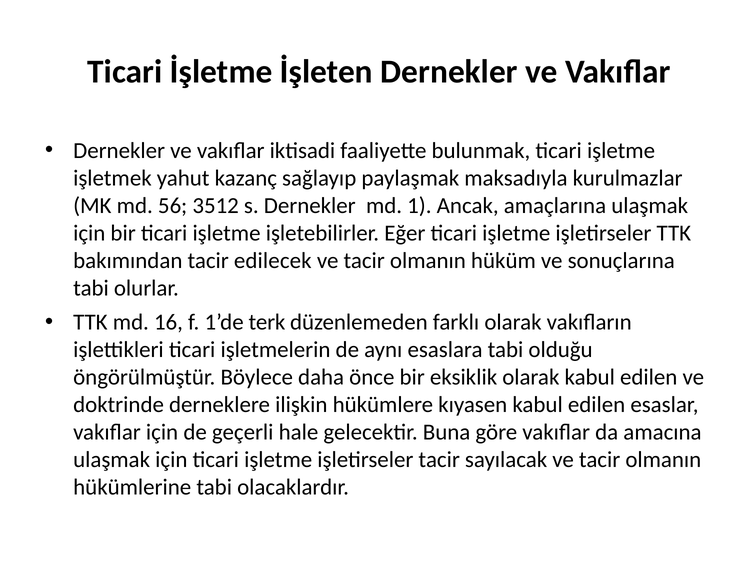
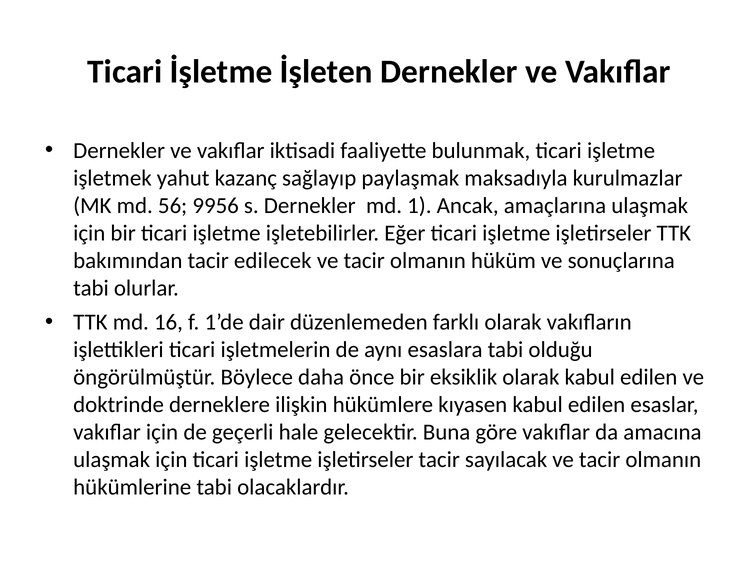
3512: 3512 -> 9956
terk: terk -> dair
